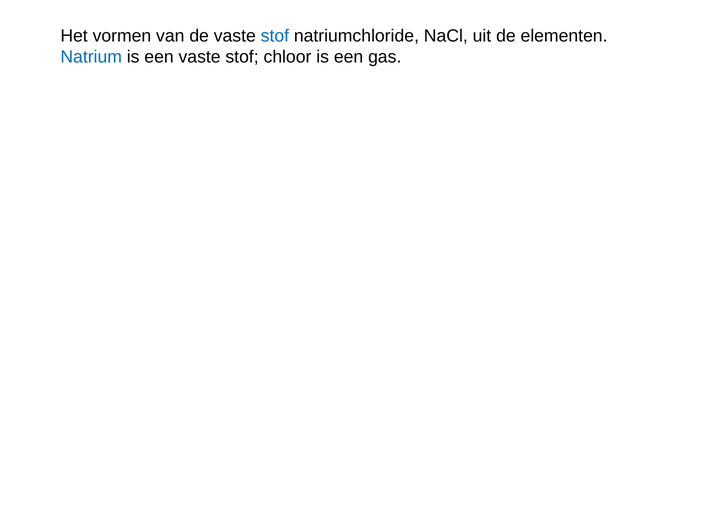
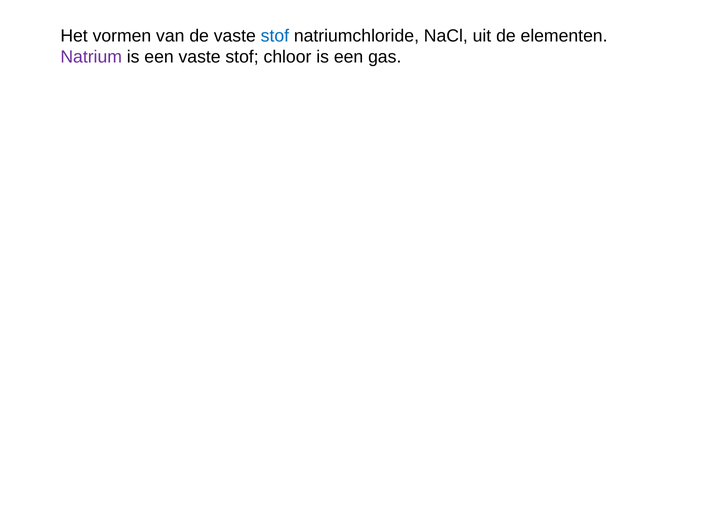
Natrium colour: blue -> purple
